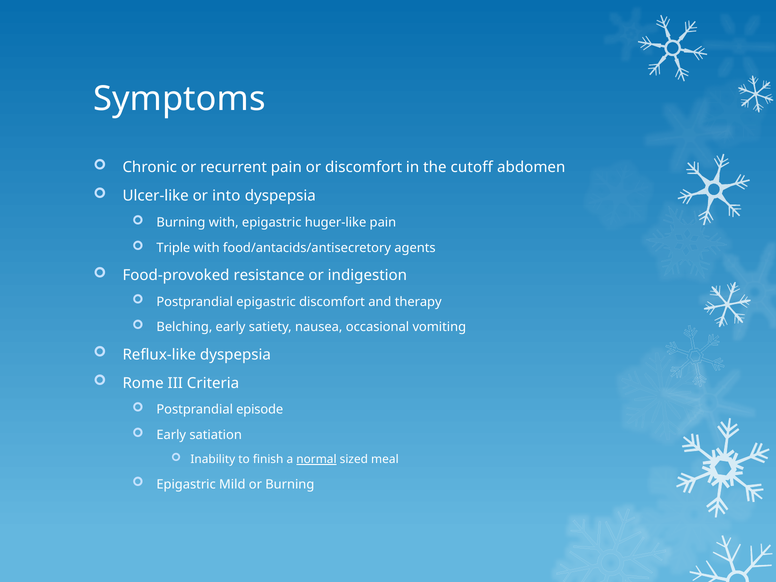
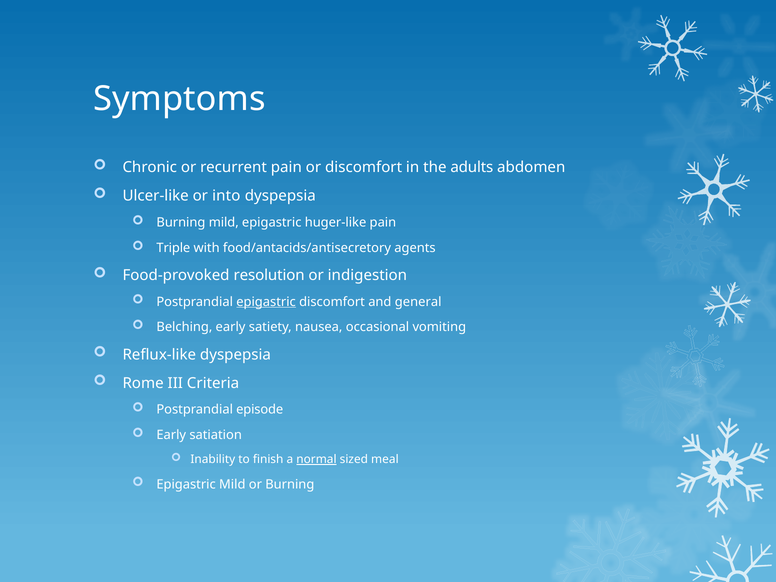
cutoff: cutoff -> adults
Burning with: with -> mild
resistance: resistance -> resolution
epigastric at (266, 302) underline: none -> present
therapy: therapy -> general
